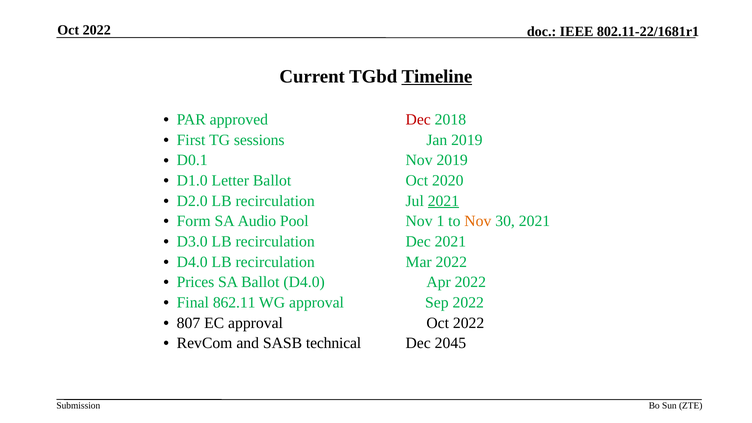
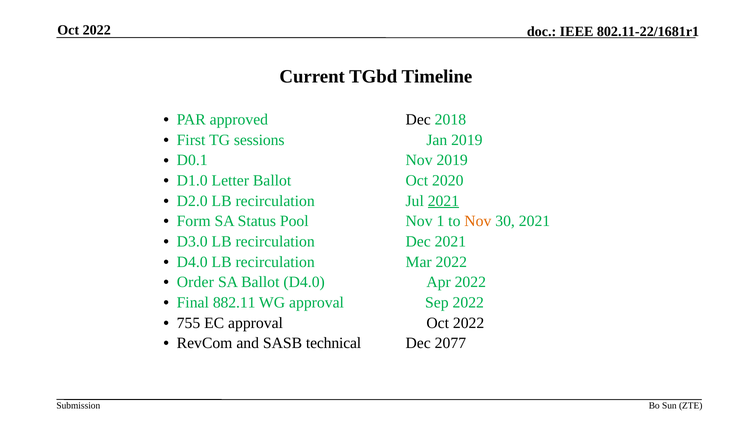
Timeline underline: present -> none
Dec at (418, 120) colour: red -> black
Audio: Audio -> Status
Prices: Prices -> Order
862.11: 862.11 -> 882.11
807: 807 -> 755
2045: 2045 -> 2077
